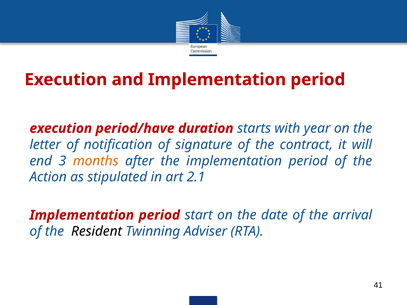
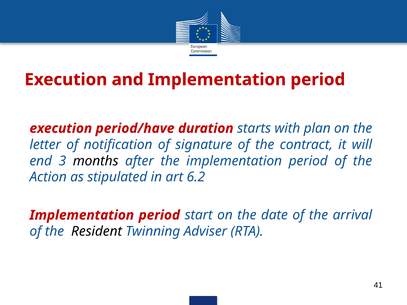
year: year -> plan
months colour: orange -> black
2.1: 2.1 -> 6.2
